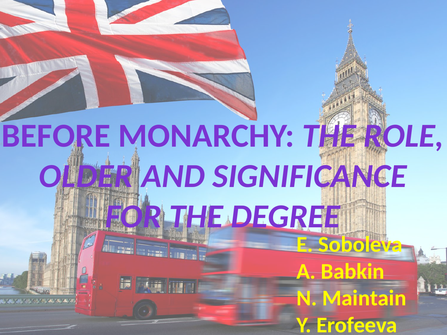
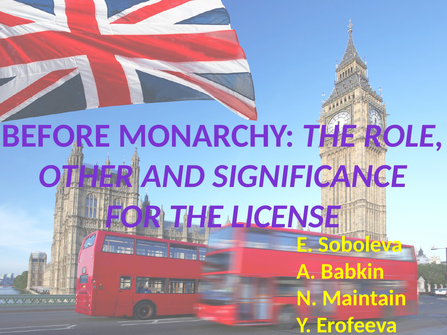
OLDER: OLDER -> OTHER
DEGREE: DEGREE -> LICENSE
